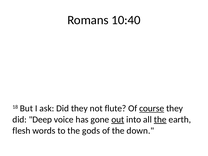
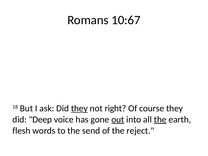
10:40: 10:40 -> 10:67
they at (79, 108) underline: none -> present
flute: flute -> right
course underline: present -> none
gods: gods -> send
down: down -> reject
